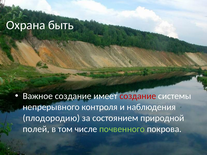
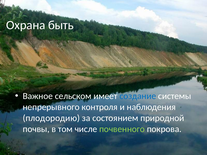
Важное создание: создание -> сельском
создание at (138, 96) colour: red -> blue
полей: полей -> почвы
